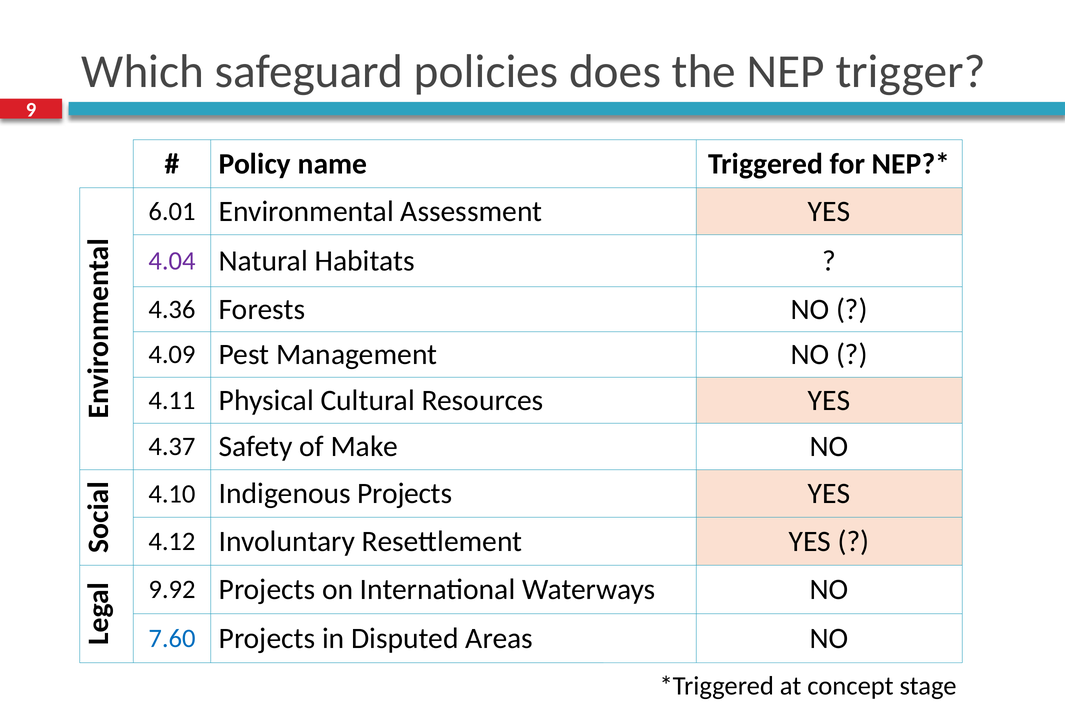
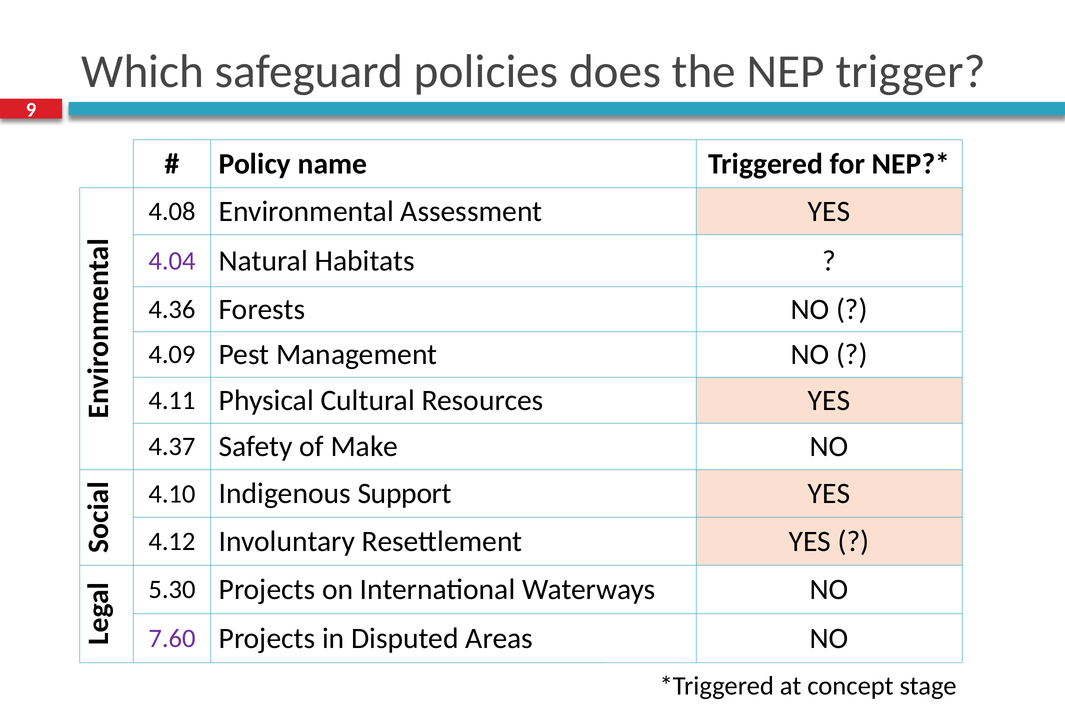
6.01: 6.01 -> 4.08
Indigenous Projects: Projects -> Support
9.92: 9.92 -> 5.30
7.60 colour: blue -> purple
